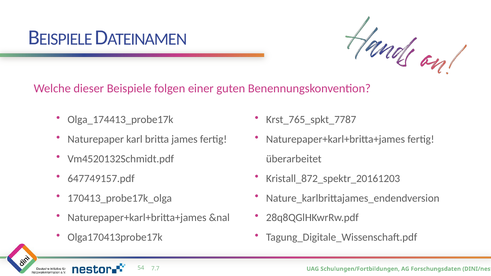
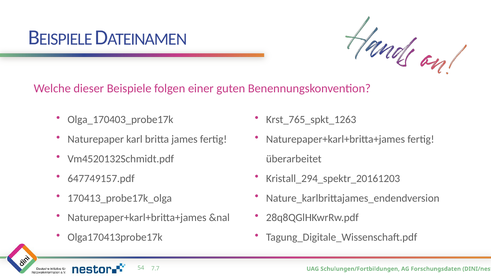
Olga_174413_probe17k: Olga_174413_probe17k -> Olga_170403_probe17k
Krst_765_spkt_7787: Krst_765_spkt_7787 -> Krst_765_spkt_1263
Kristall_872_spektr_20161203: Kristall_872_spektr_20161203 -> Kristall_294_spektr_20161203
